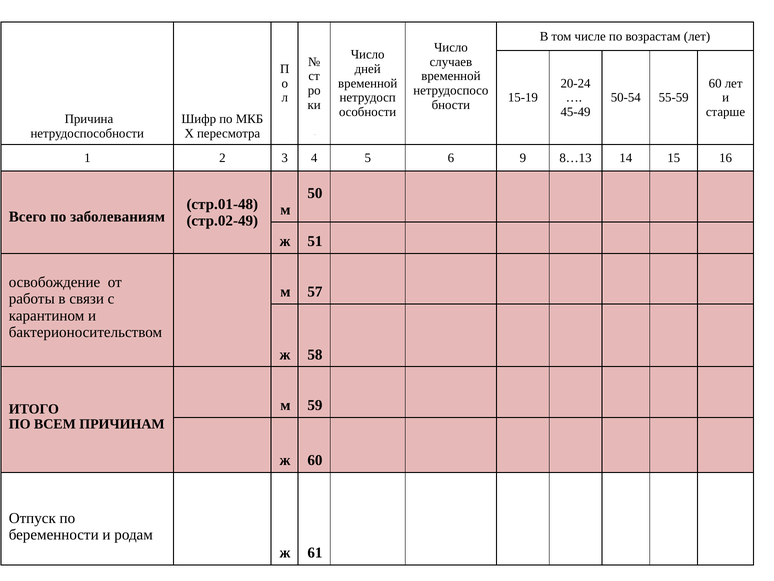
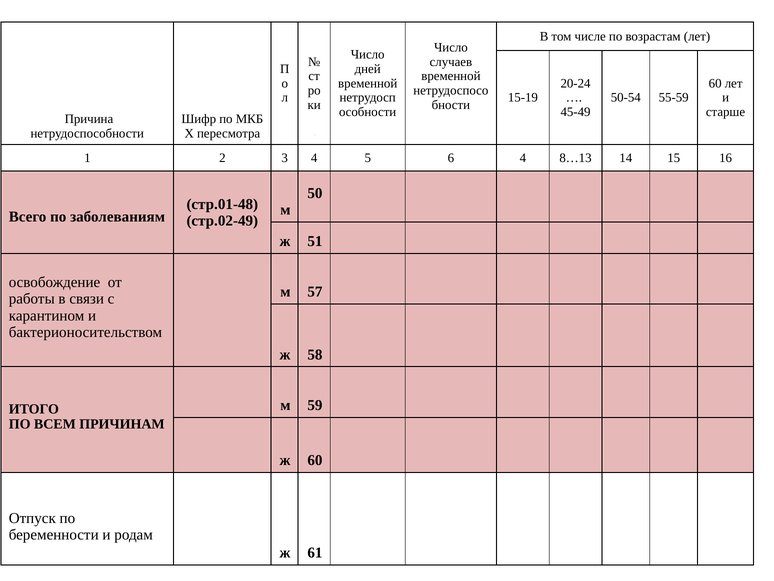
6 9: 9 -> 4
